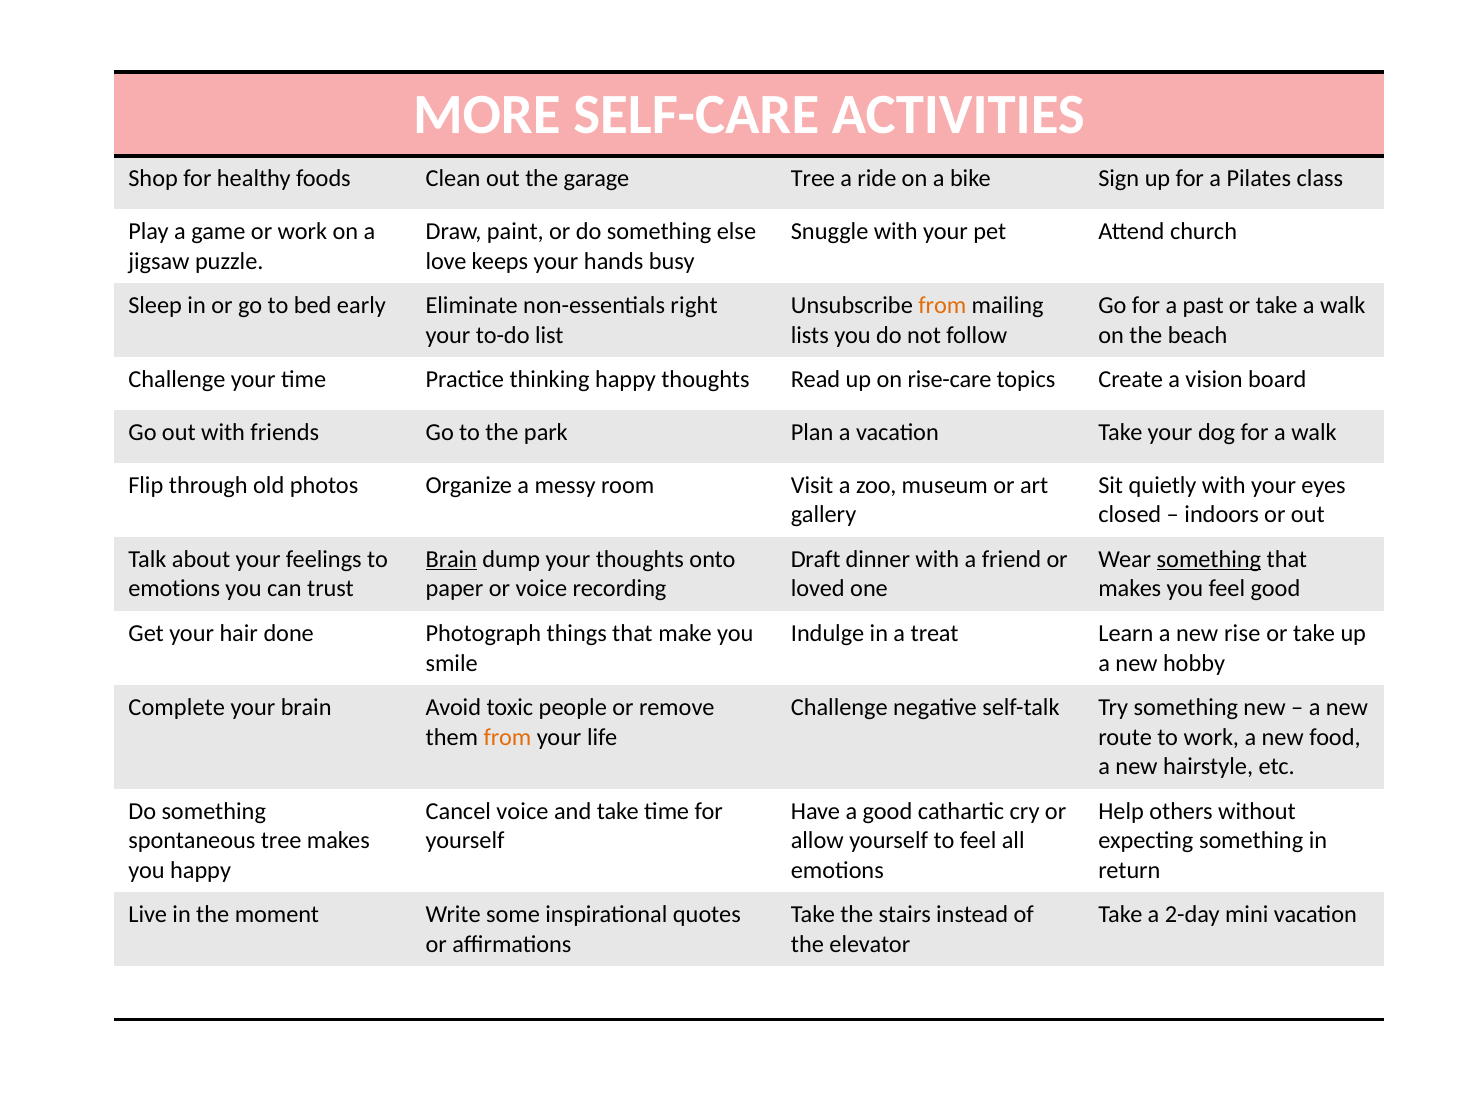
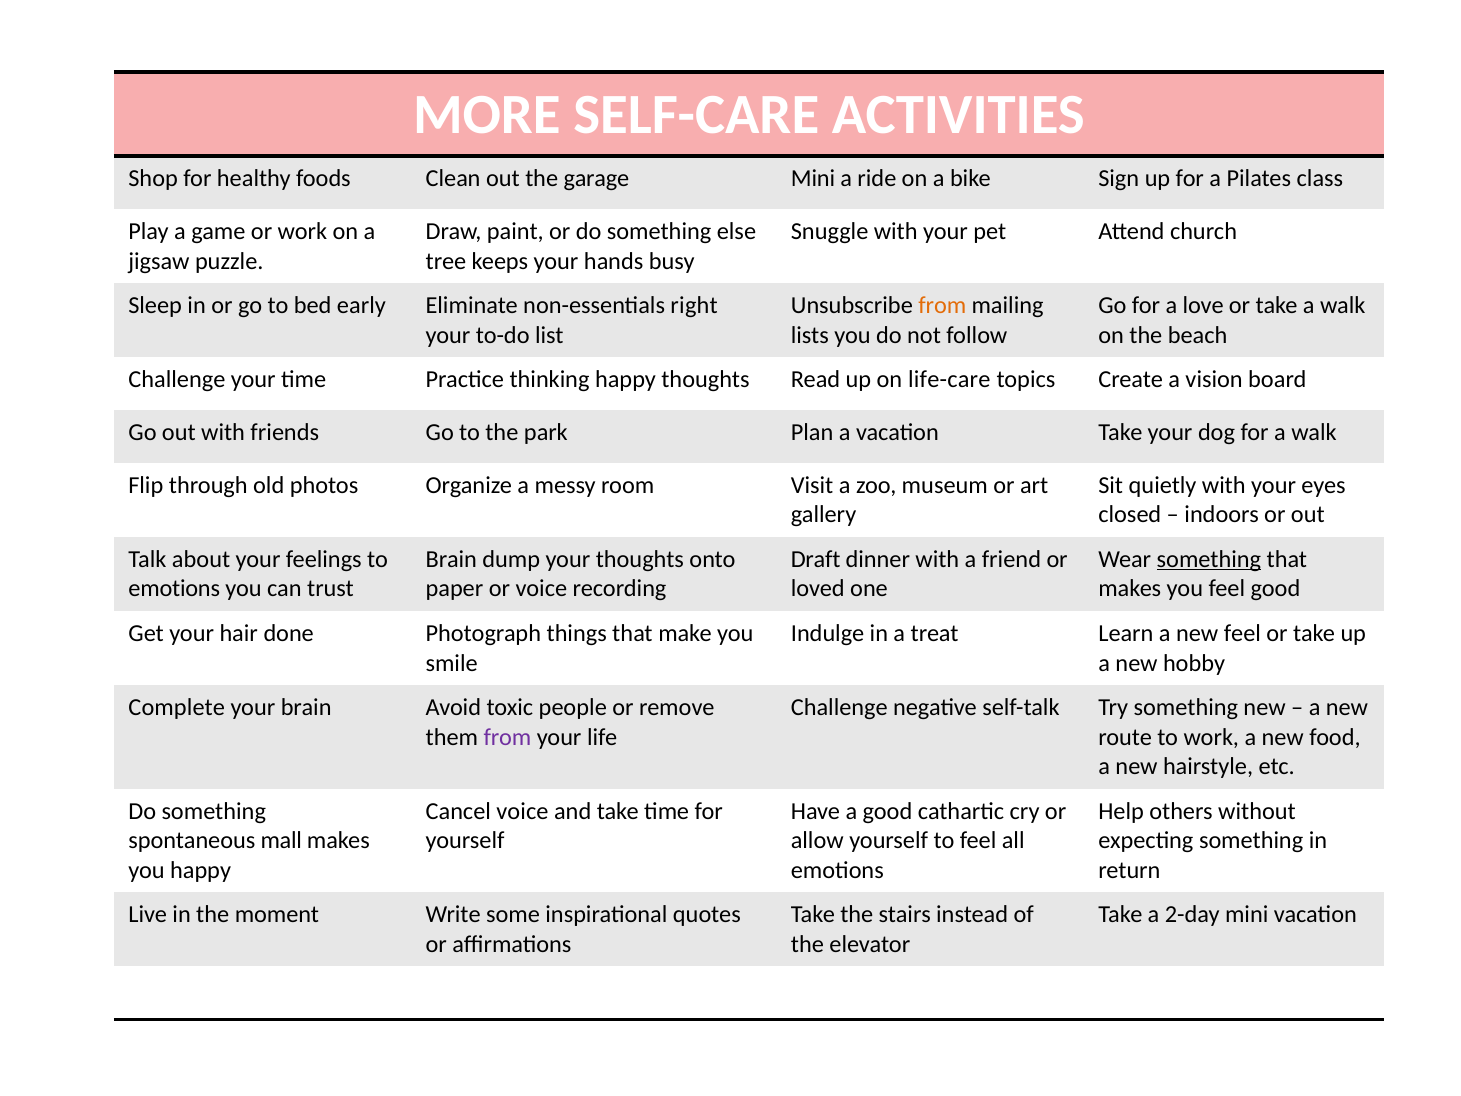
garage Tree: Tree -> Mini
love: love -> tree
past: past -> love
rise-care: rise-care -> life-care
Brain at (451, 559) underline: present -> none
new rise: rise -> feel
from at (507, 737) colour: orange -> purple
spontaneous tree: tree -> mall
